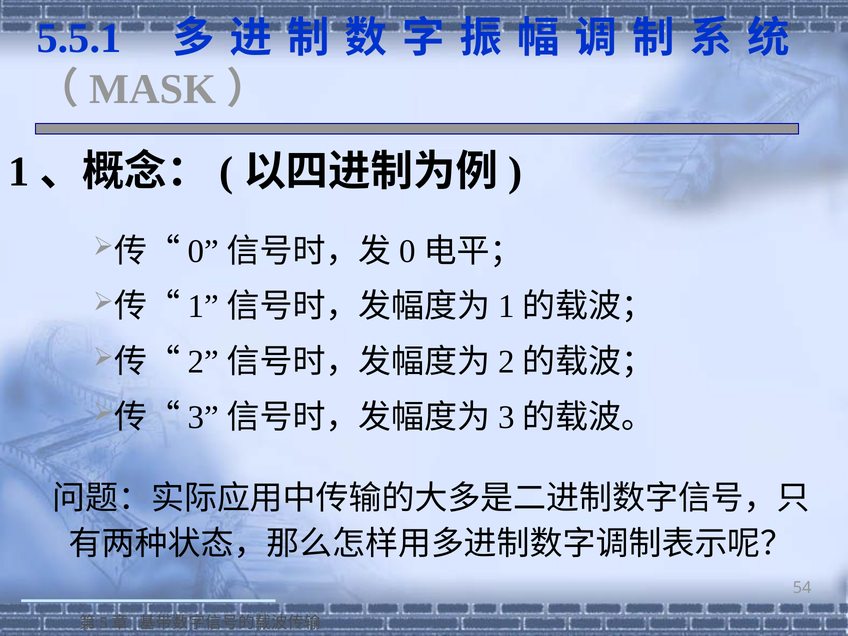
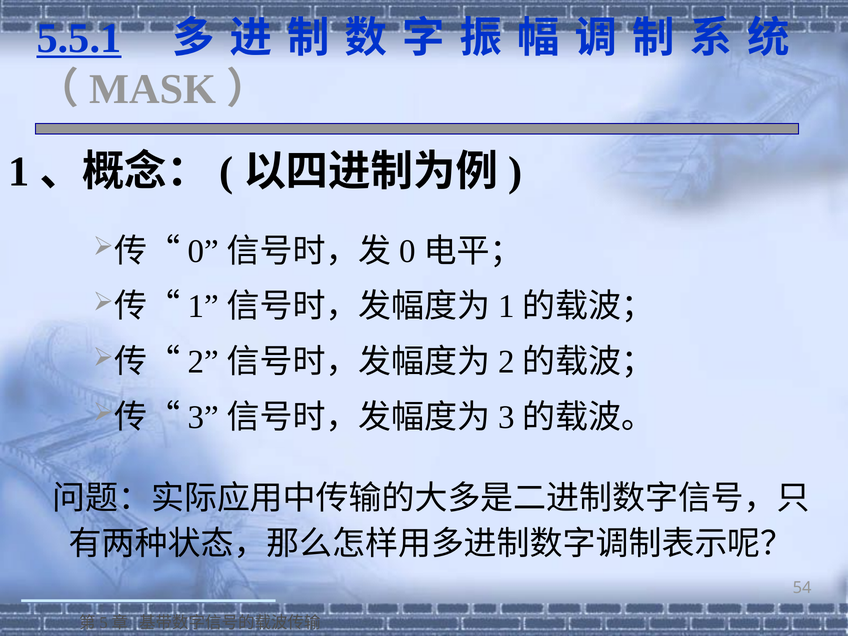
5.5.1 underline: none -> present
